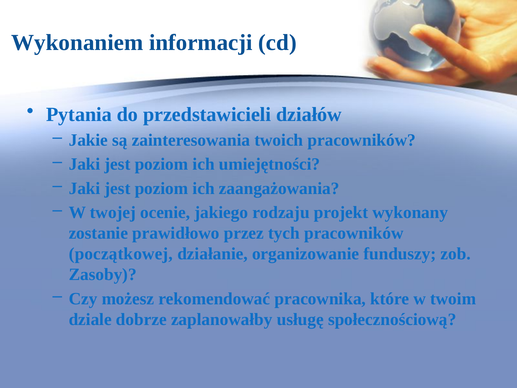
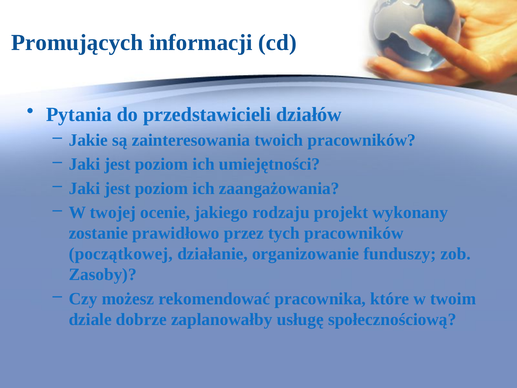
Wykonaniem: Wykonaniem -> Promujących
